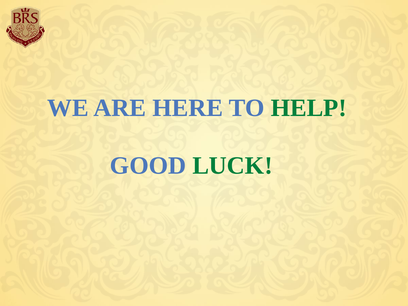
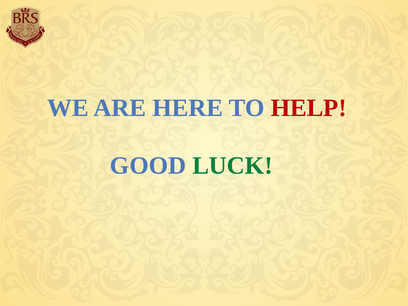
HELP colour: green -> red
